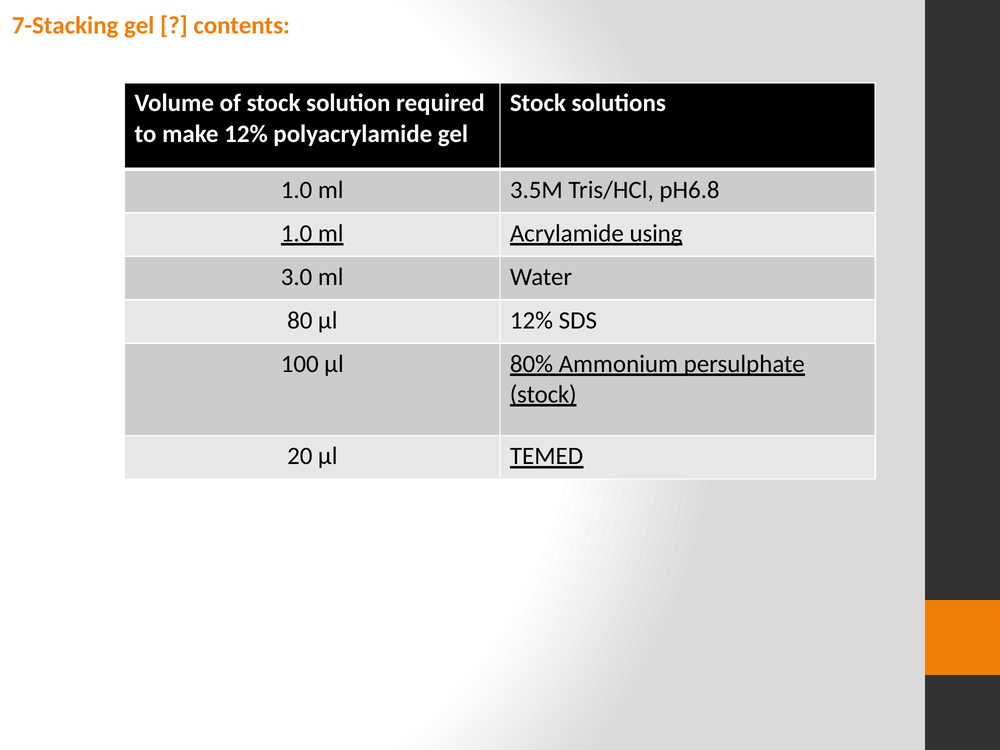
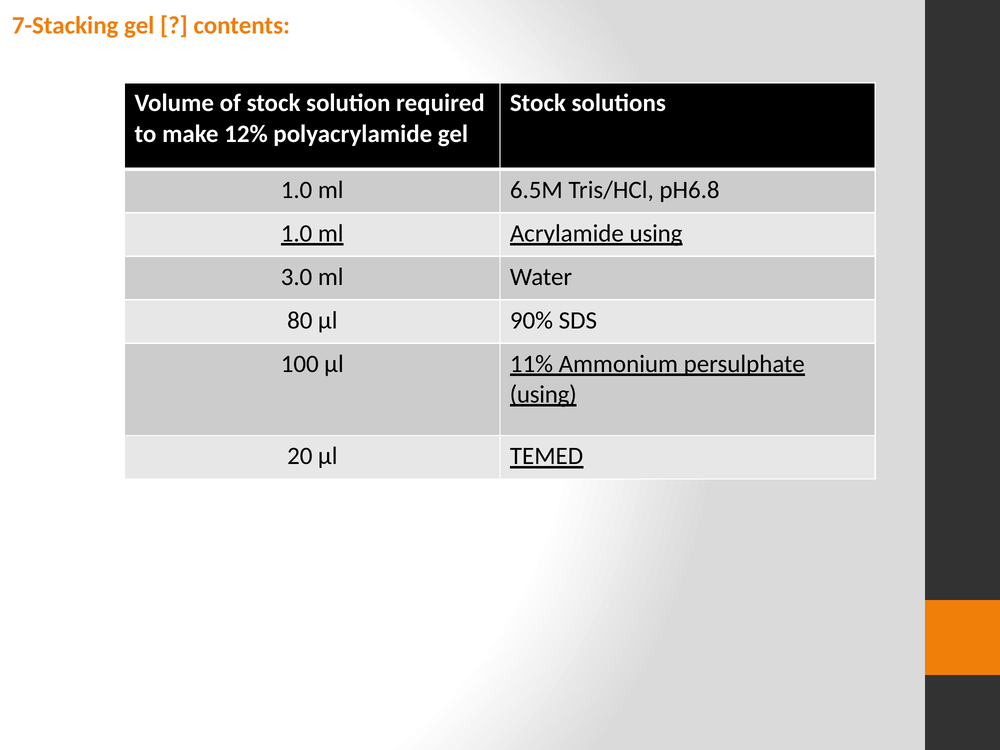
3.5M: 3.5M -> 6.5M
µl 12%: 12% -> 90%
80%: 80% -> 11%
stock at (543, 394): stock -> using
